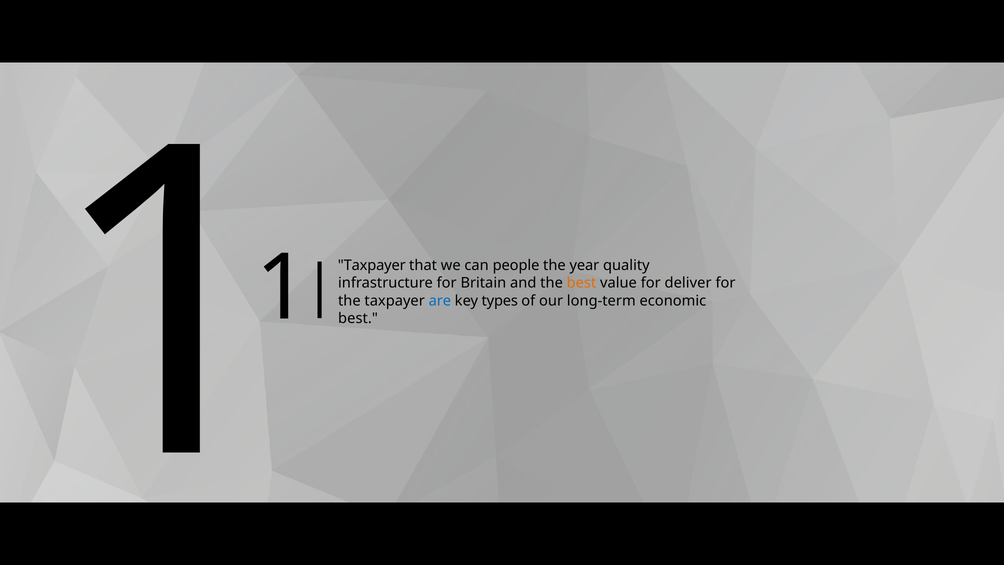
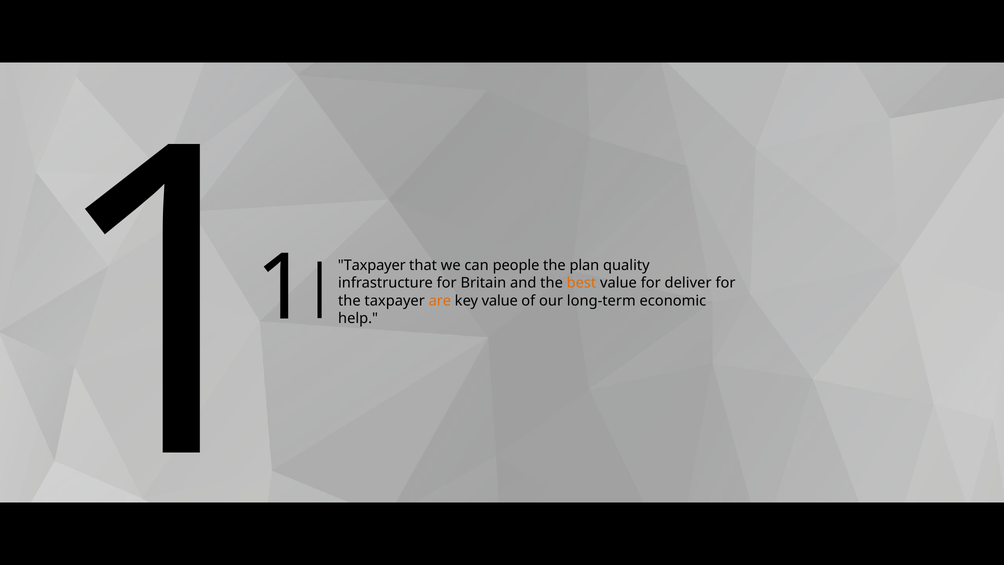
year: year -> plan
are colour: blue -> orange
key types: types -> value
best at (358, 318): best -> help
